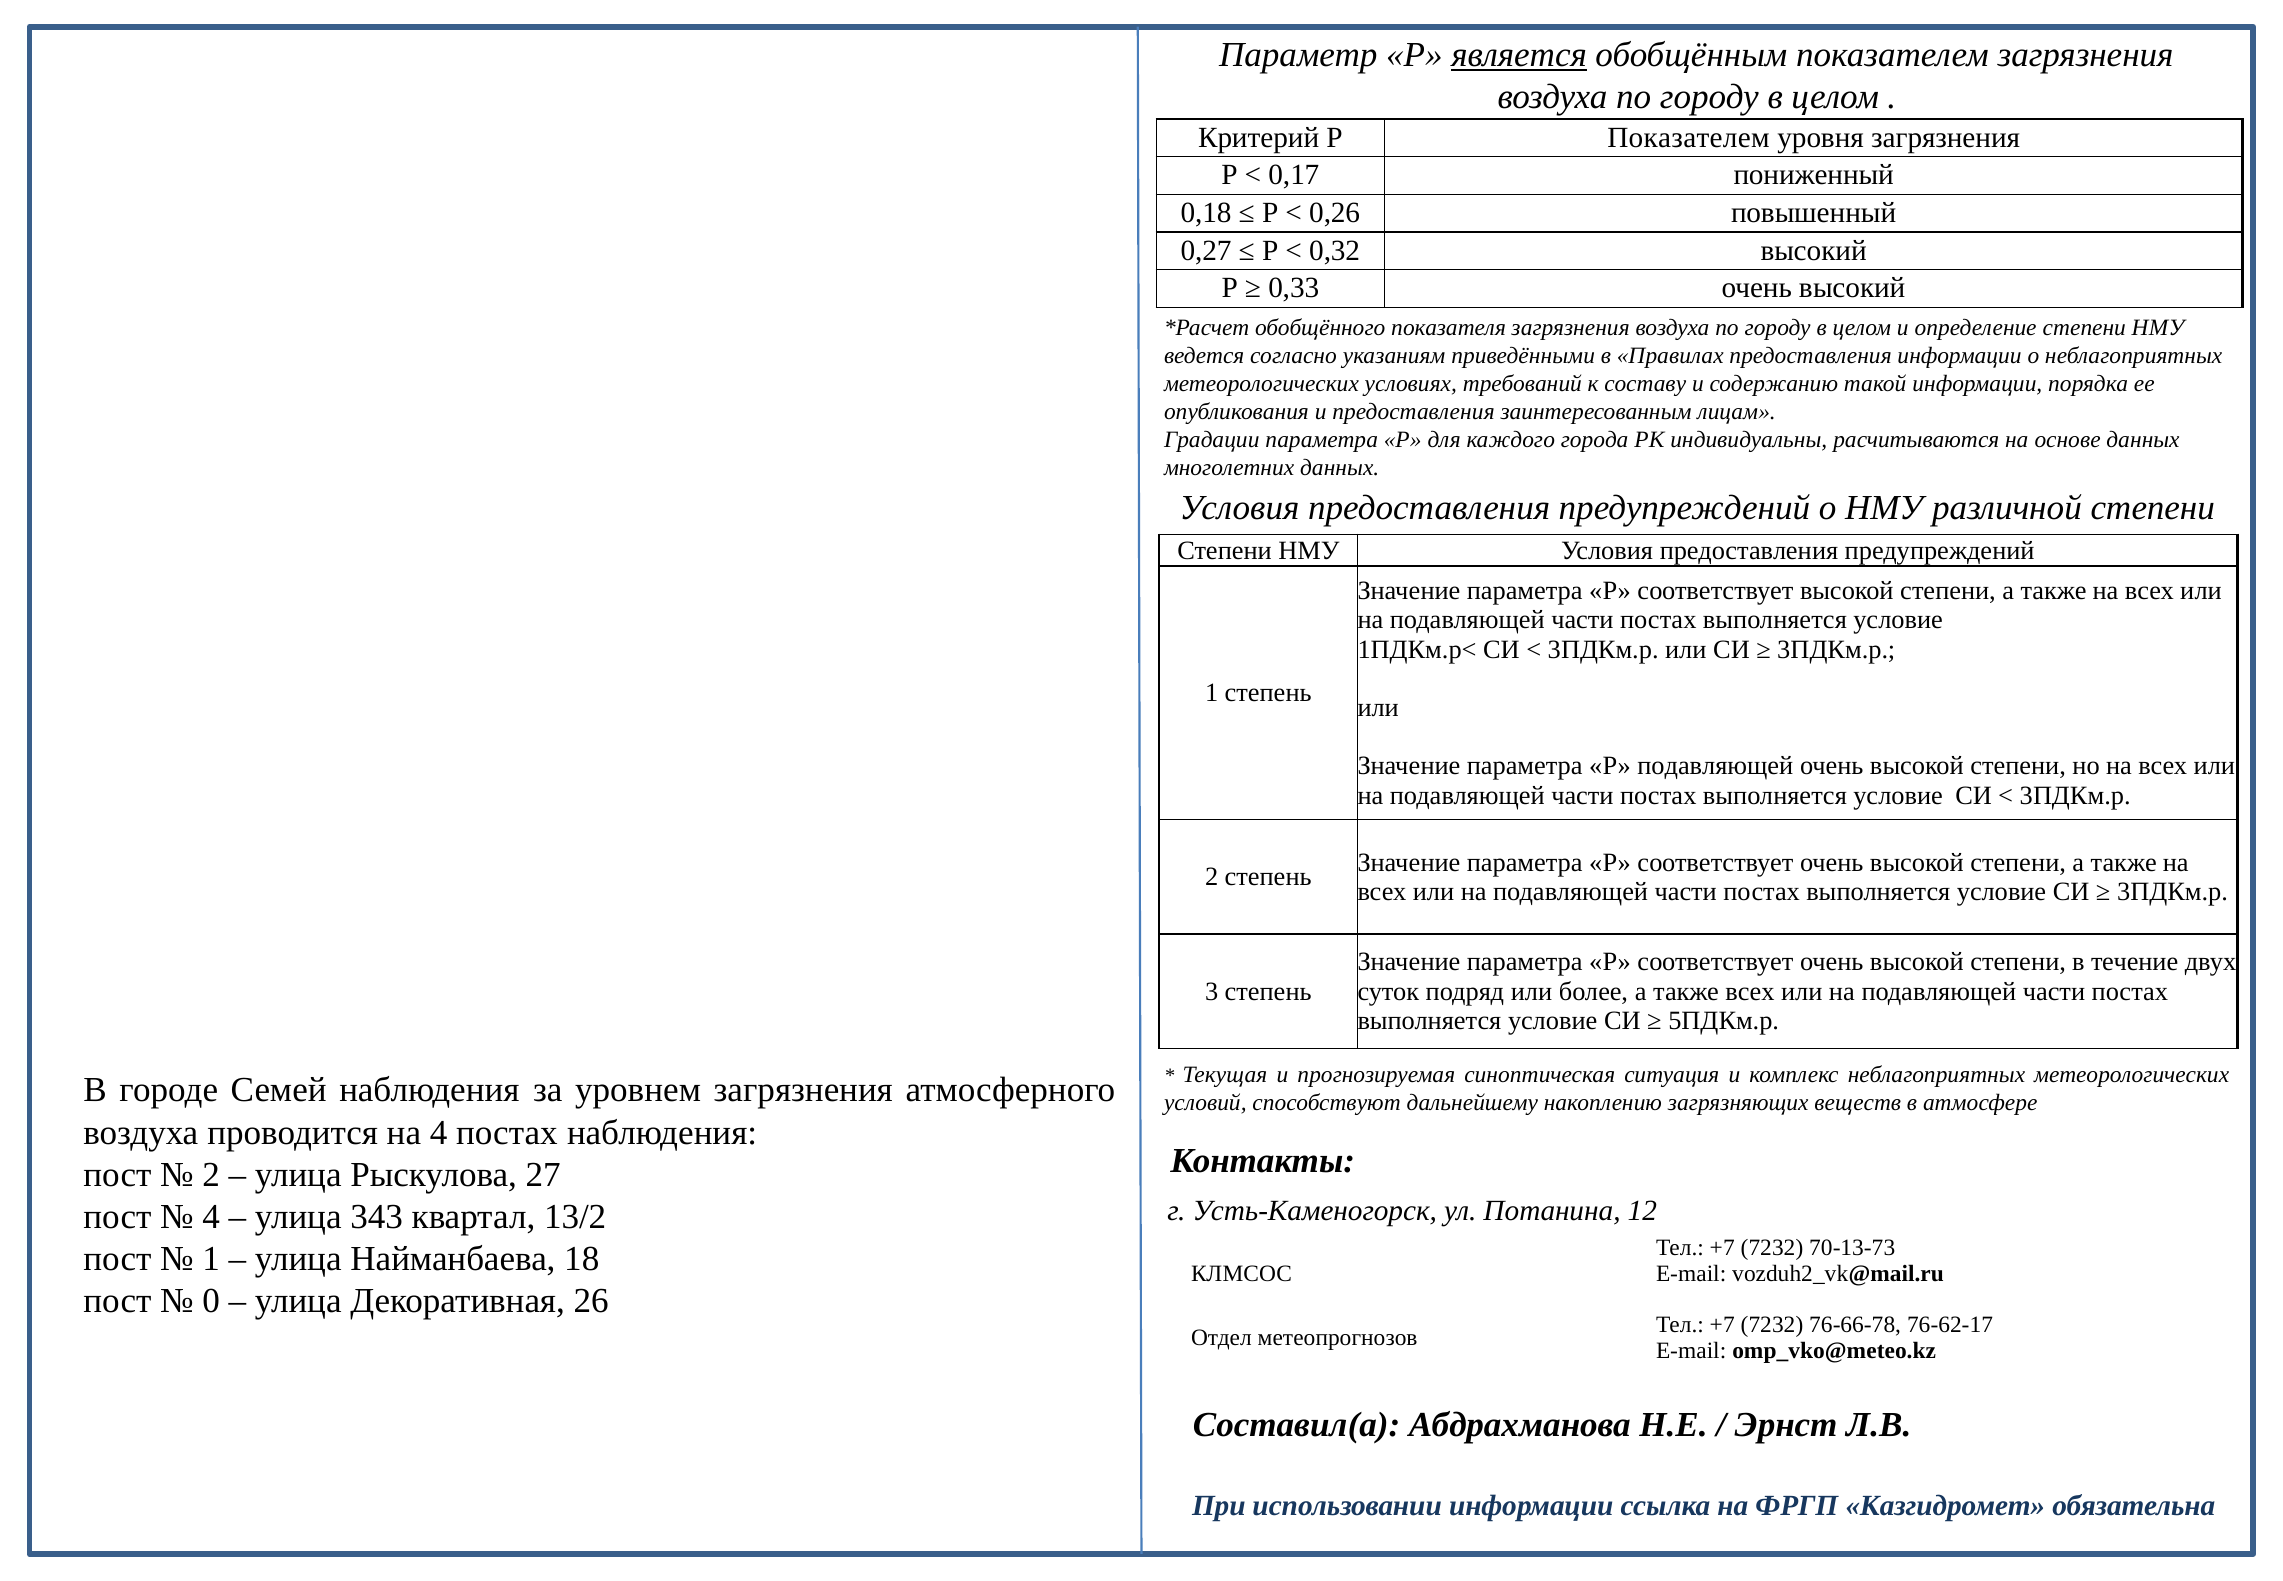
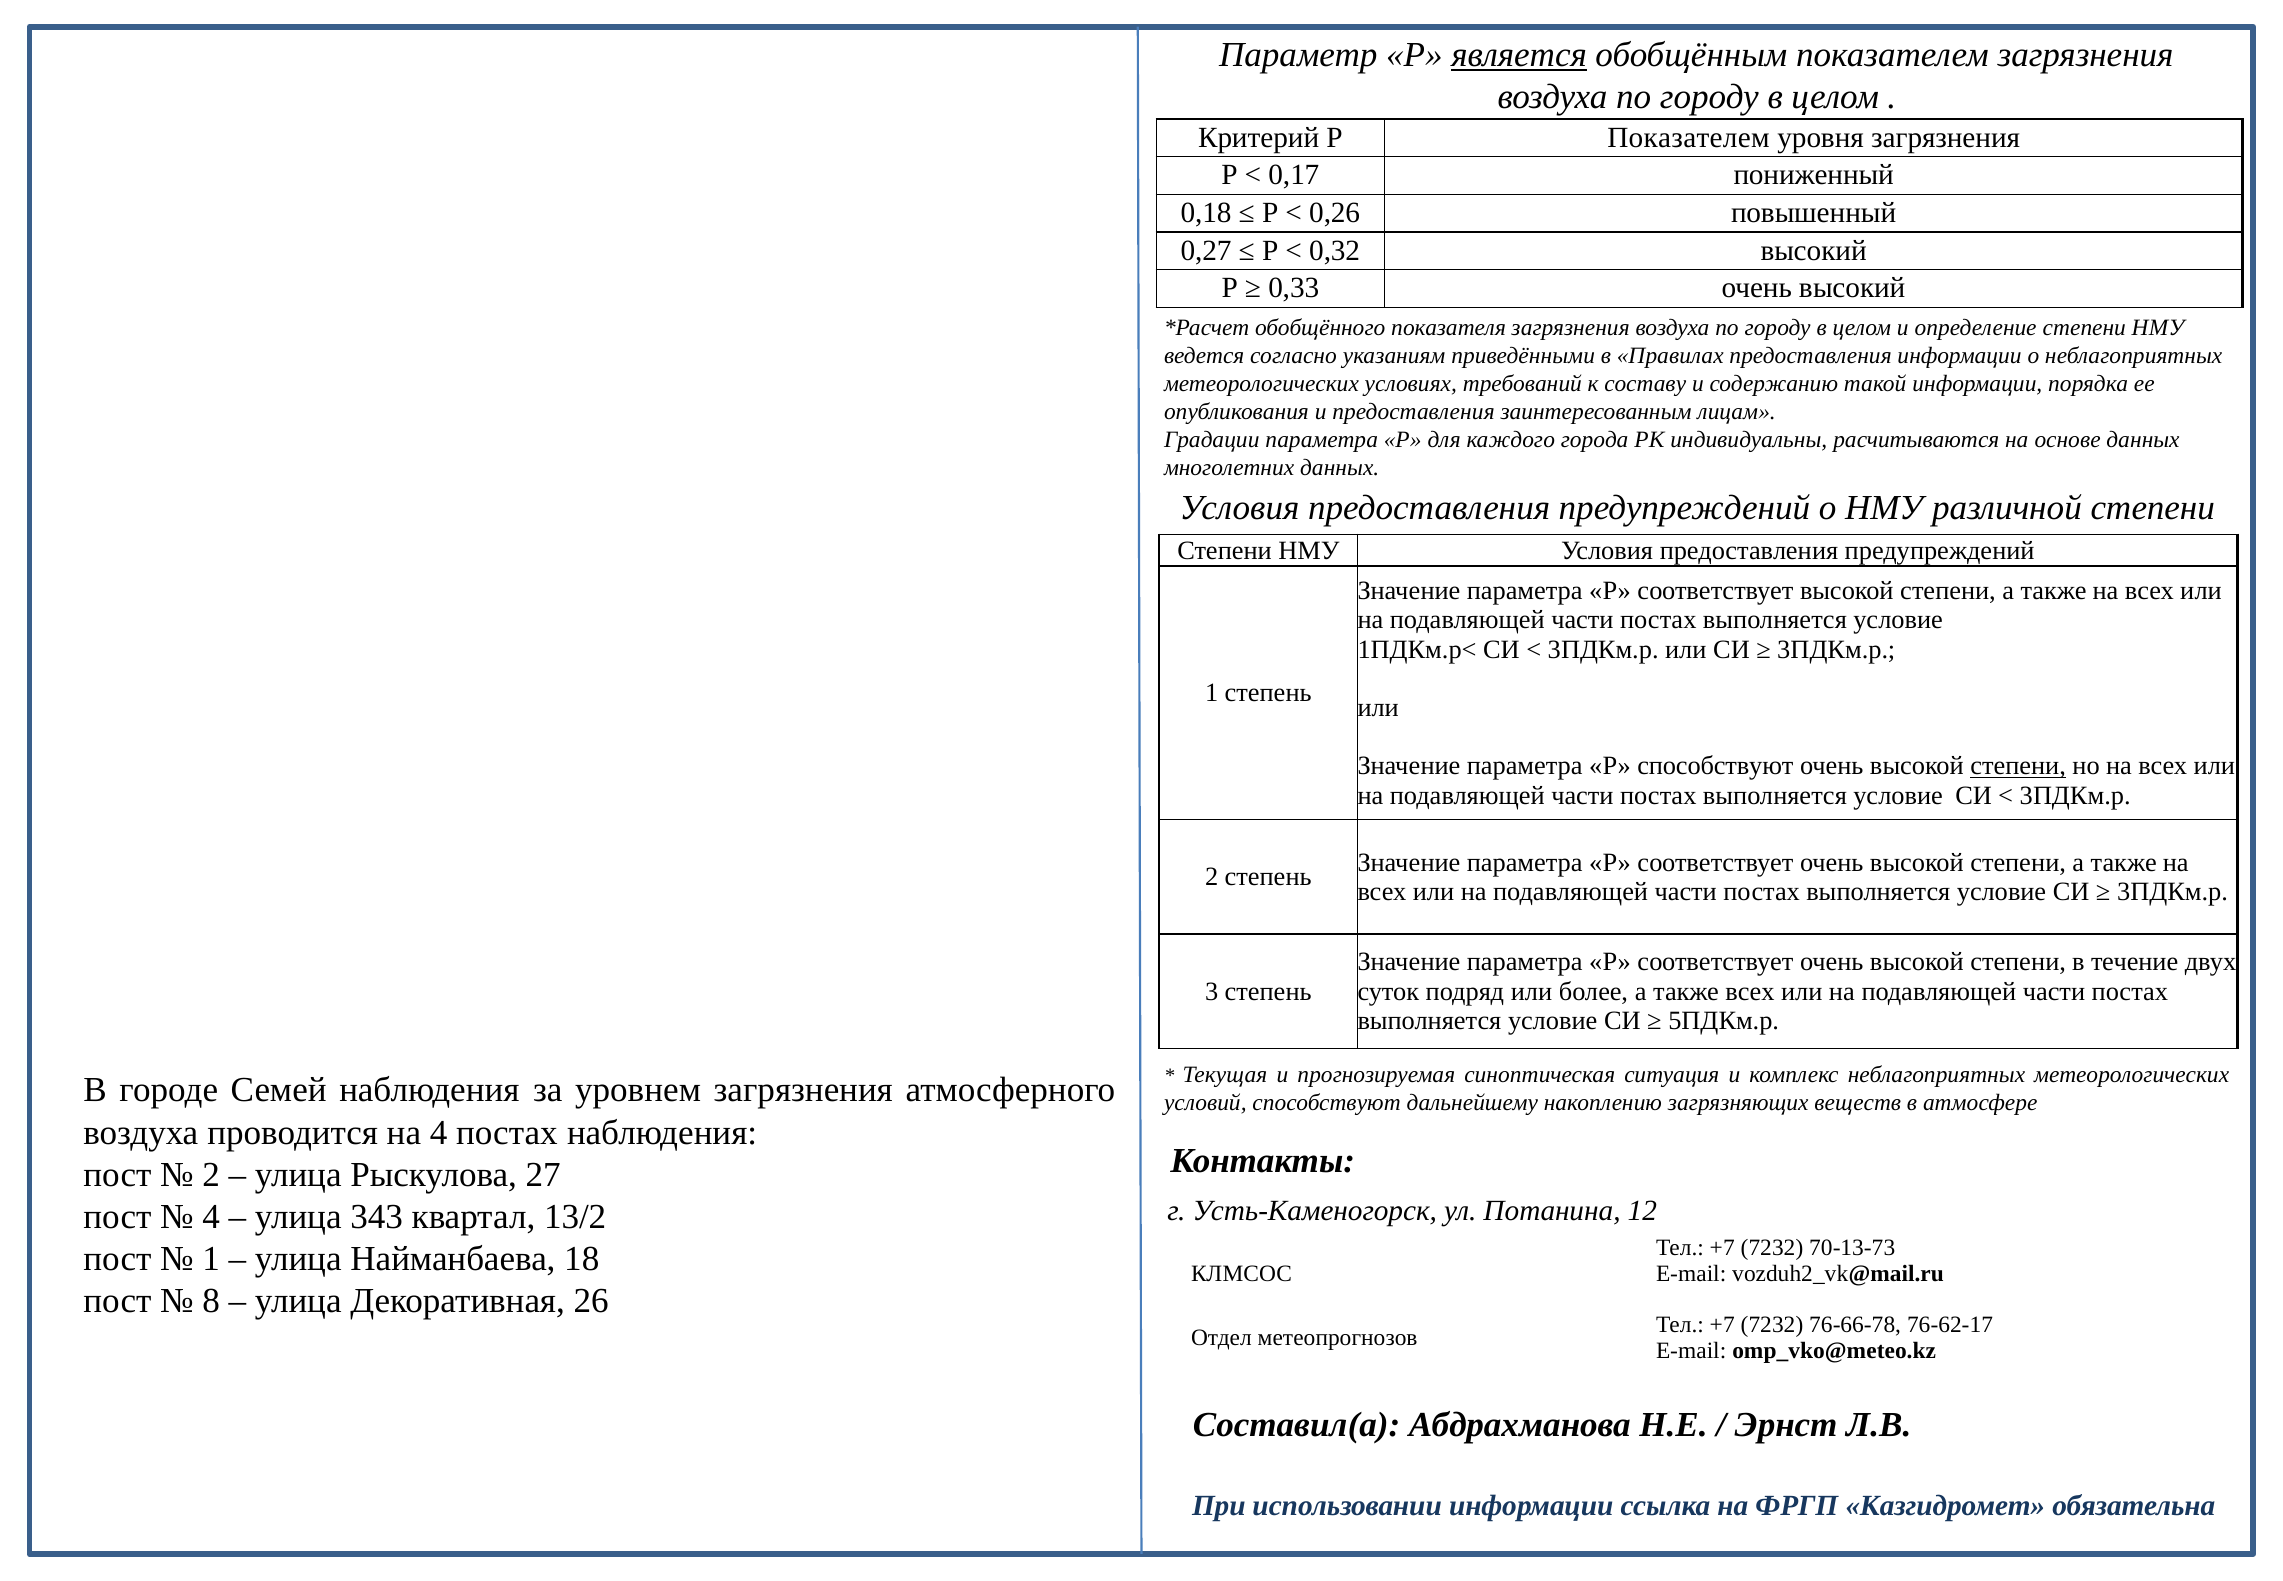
Р подавляющей: подавляющей -> способствуют
степени at (2018, 766) underline: none -> present
0: 0 -> 8
